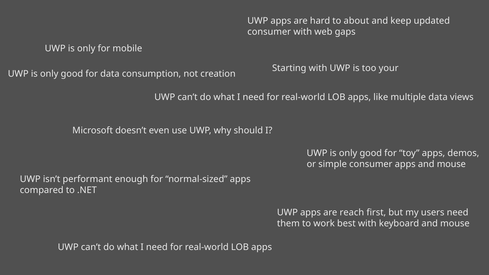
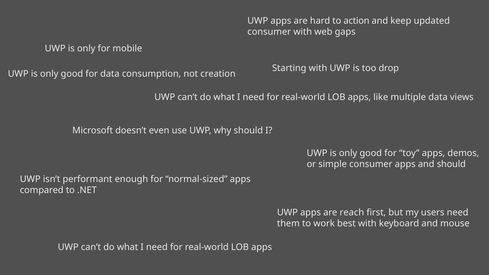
about: about -> action
your: your -> drop
apps and mouse: mouse -> should
